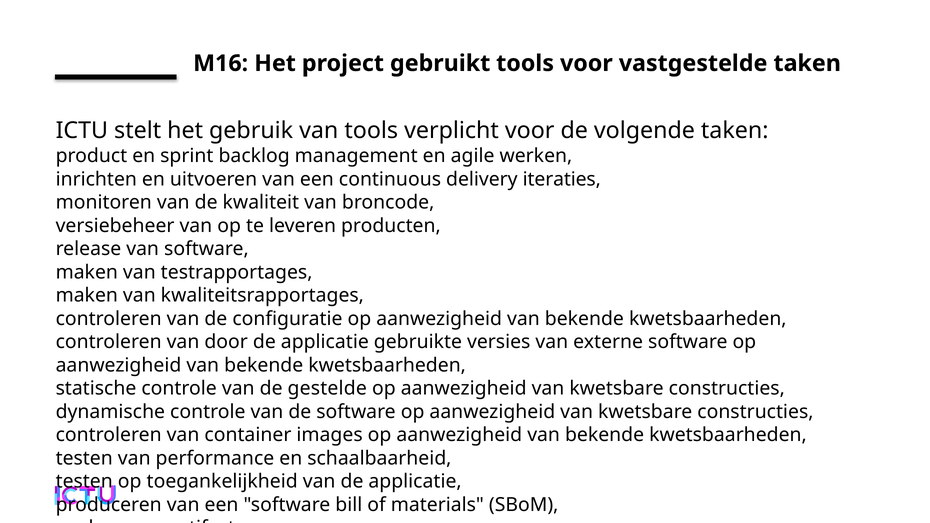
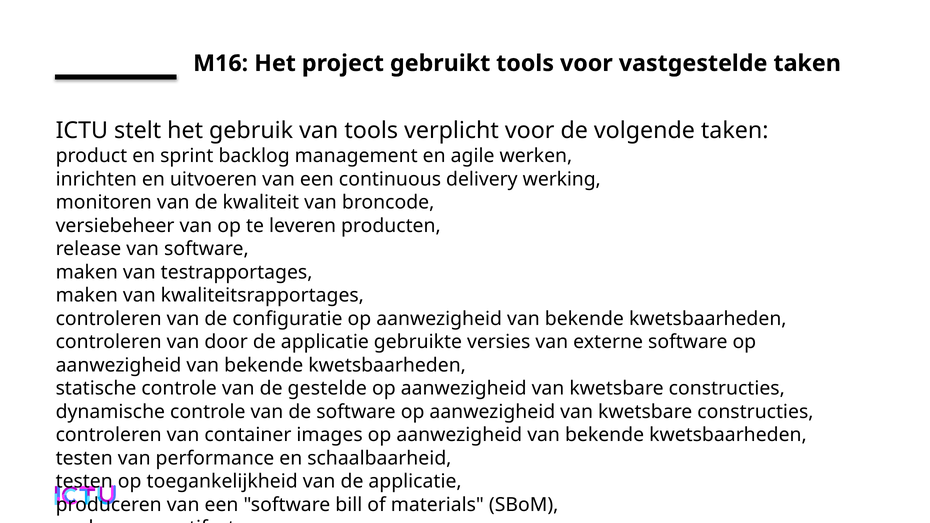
iteraties: iteraties -> werking
